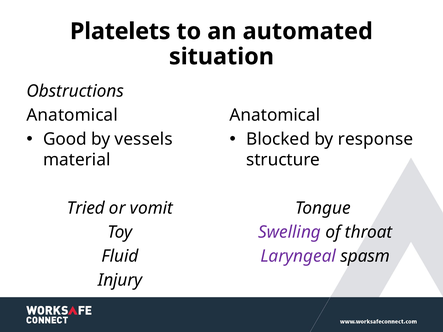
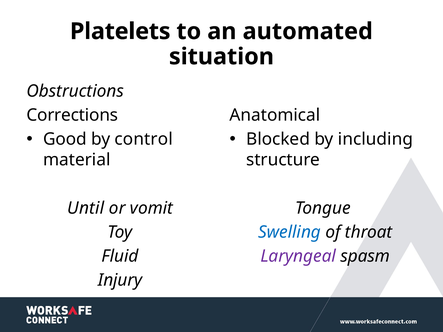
Anatomical at (72, 115): Anatomical -> Corrections
vessels: vessels -> control
response: response -> including
Tried: Tried -> Until
Swelling colour: purple -> blue
